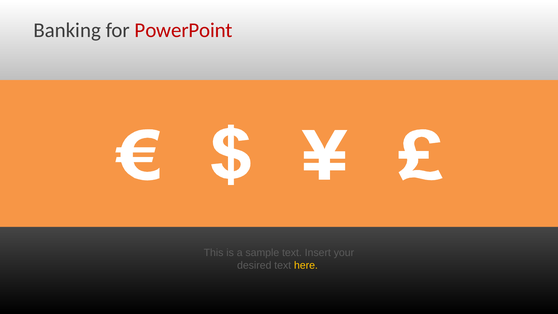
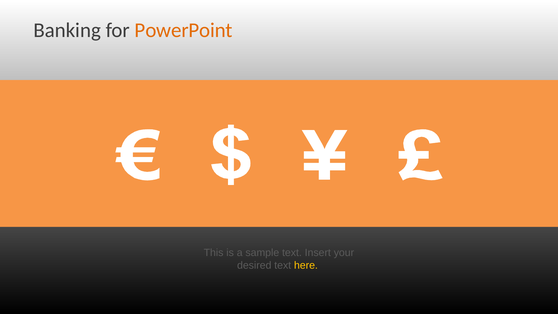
PowerPoint colour: red -> orange
